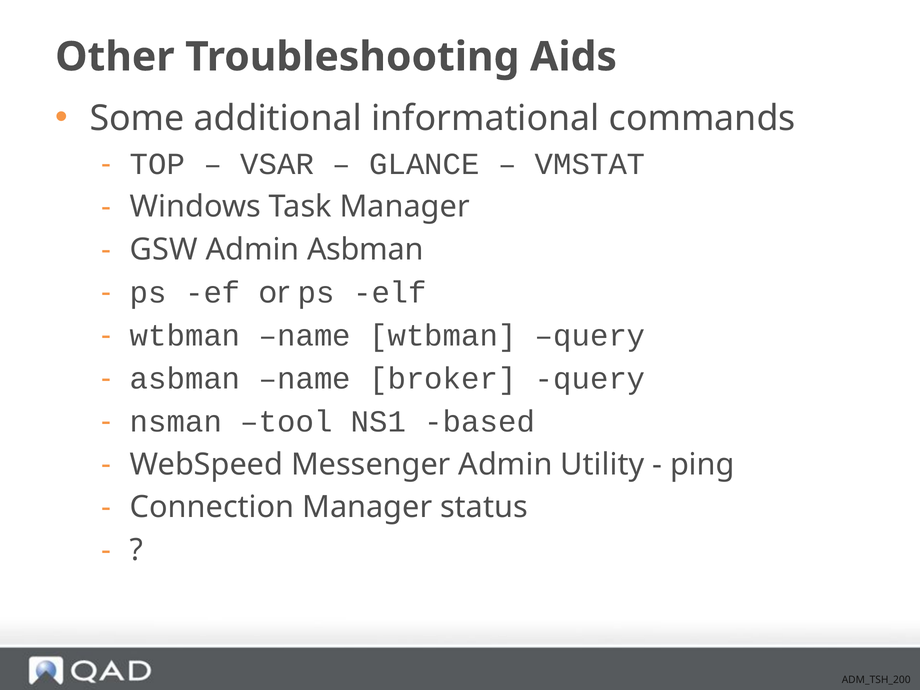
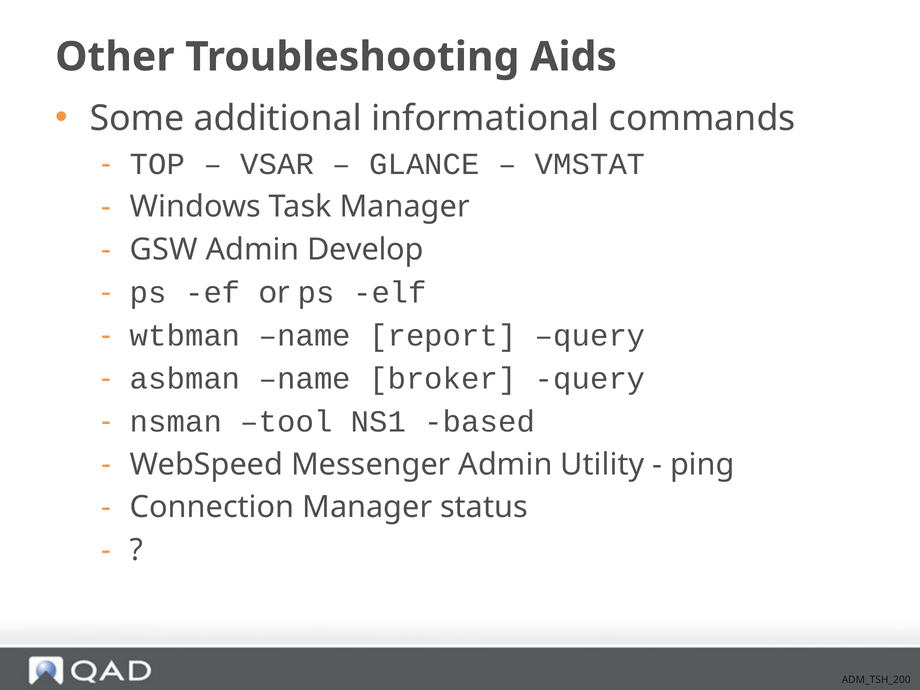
Admin Asbman: Asbman -> Develop
name wtbman: wtbman -> report
